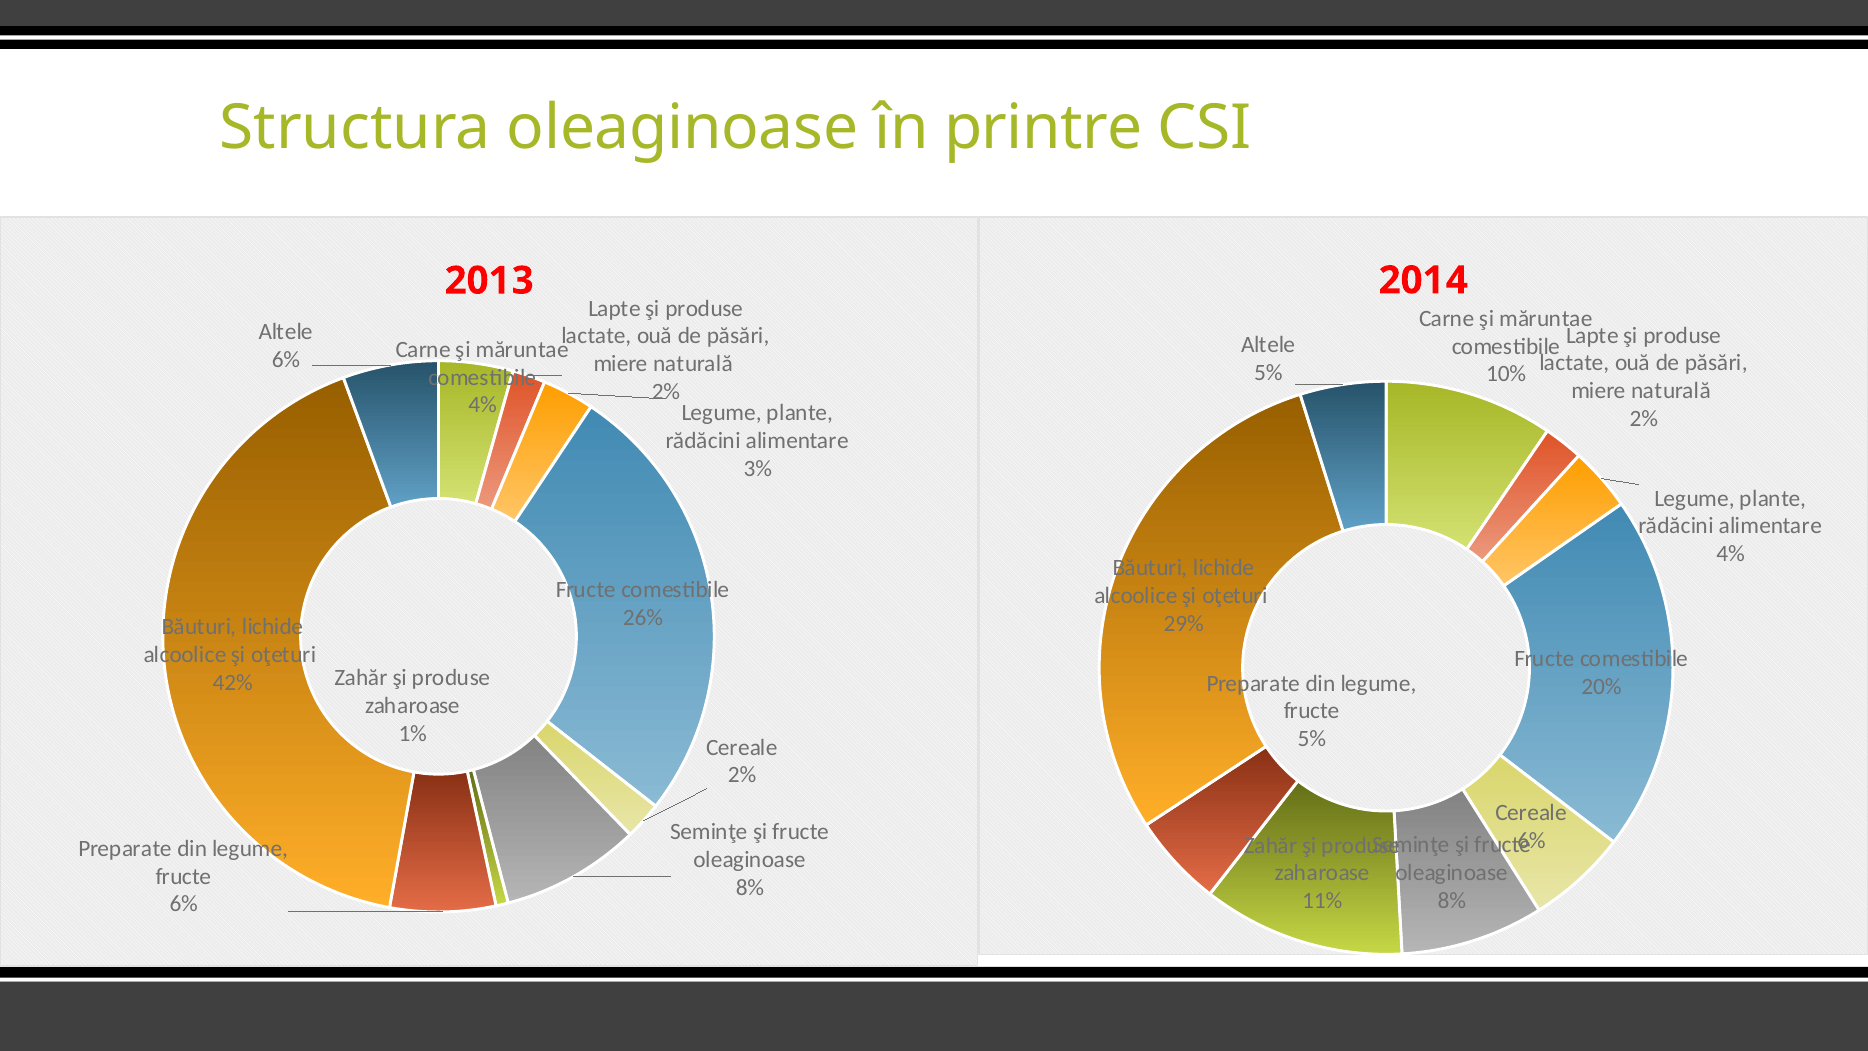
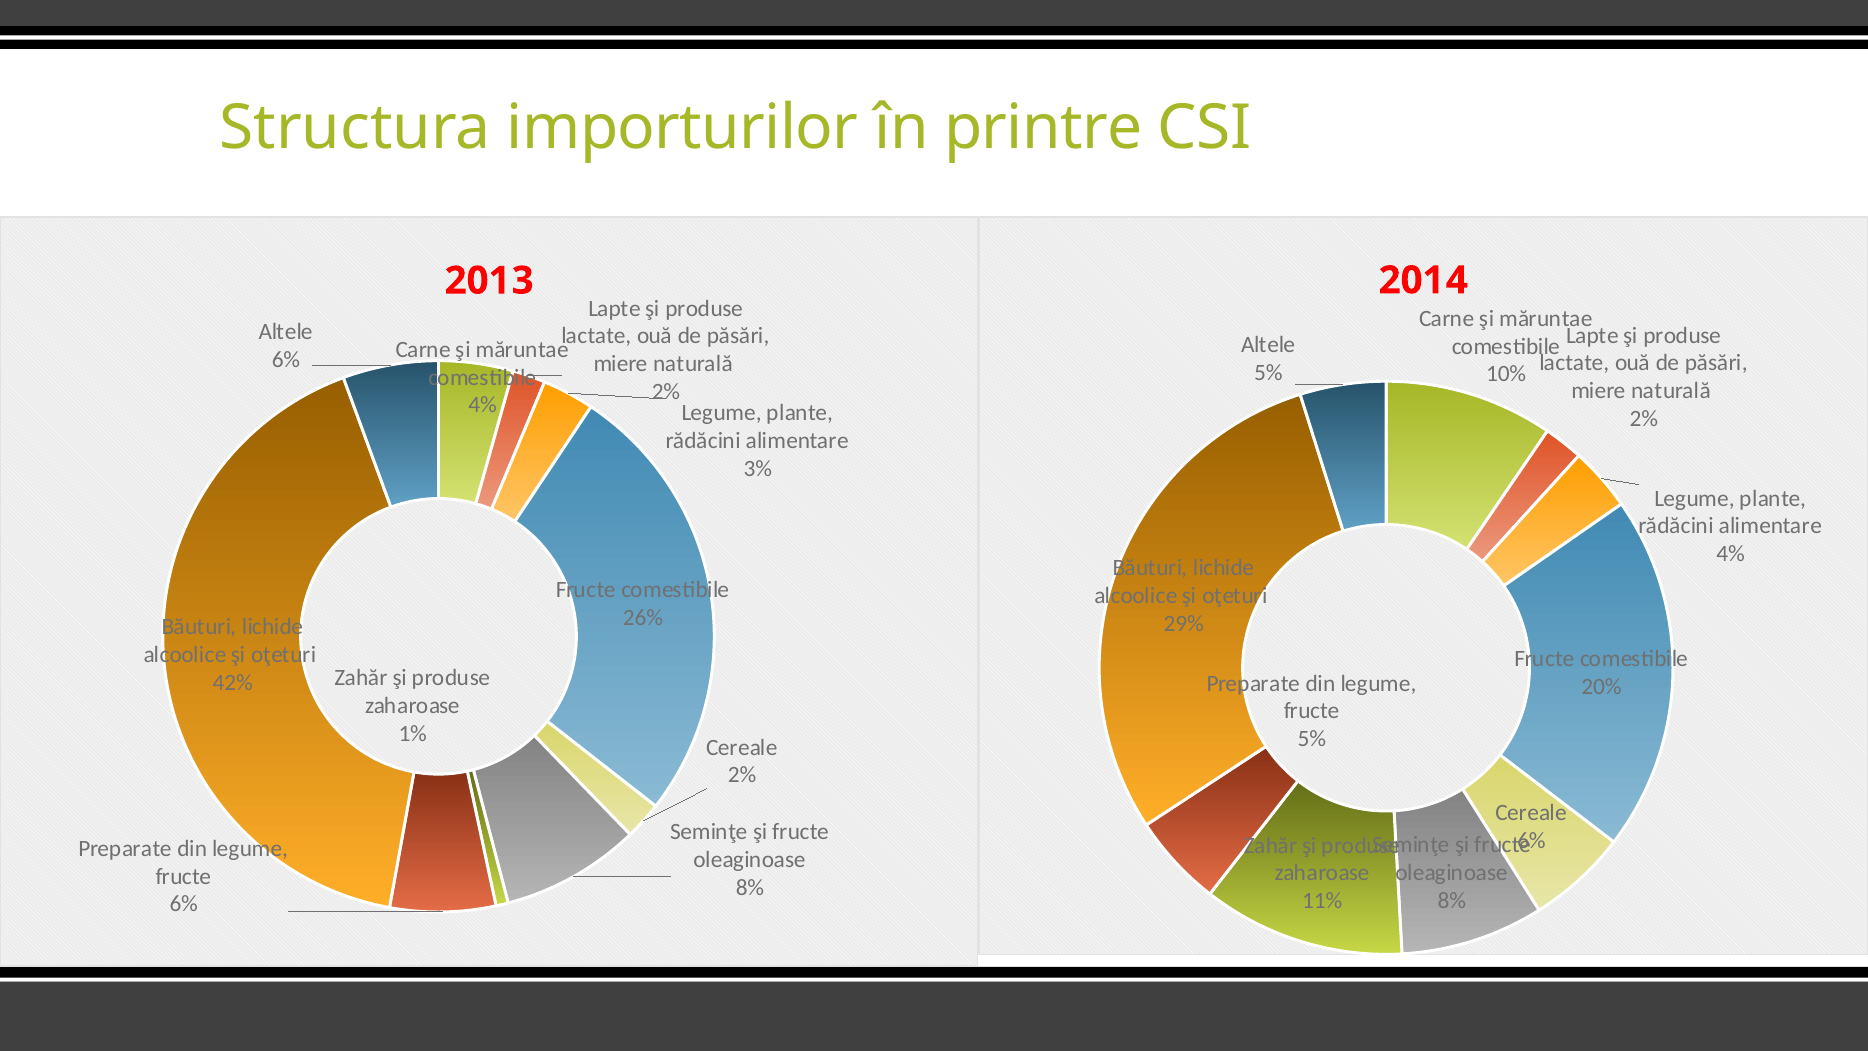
Structura oleaginoase: oleaginoase -> importurilor
